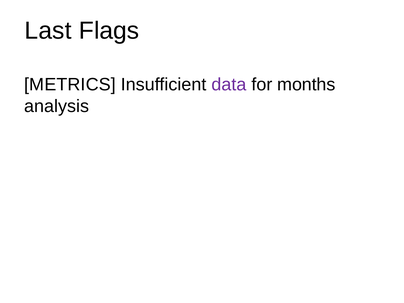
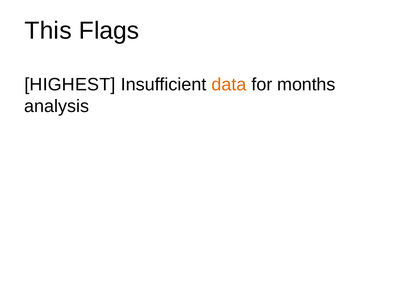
Last: Last -> This
METRICS: METRICS -> HIGHEST
data colour: purple -> orange
